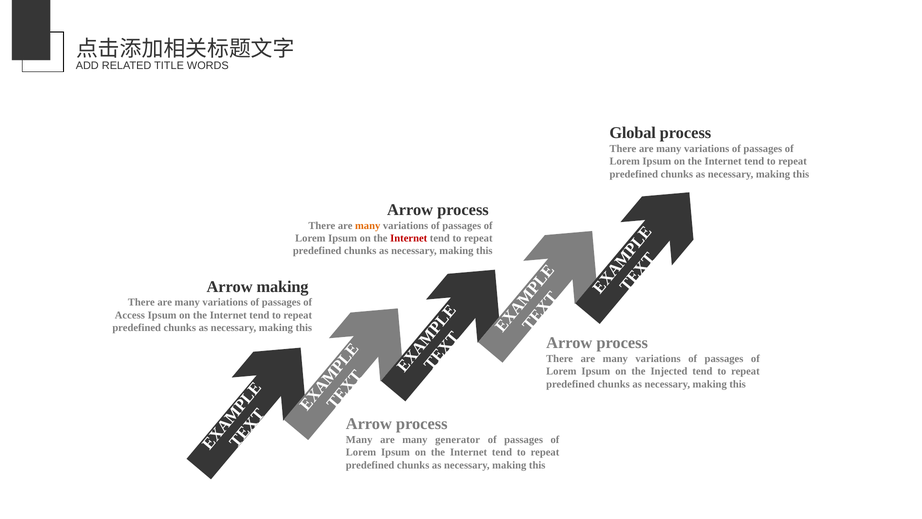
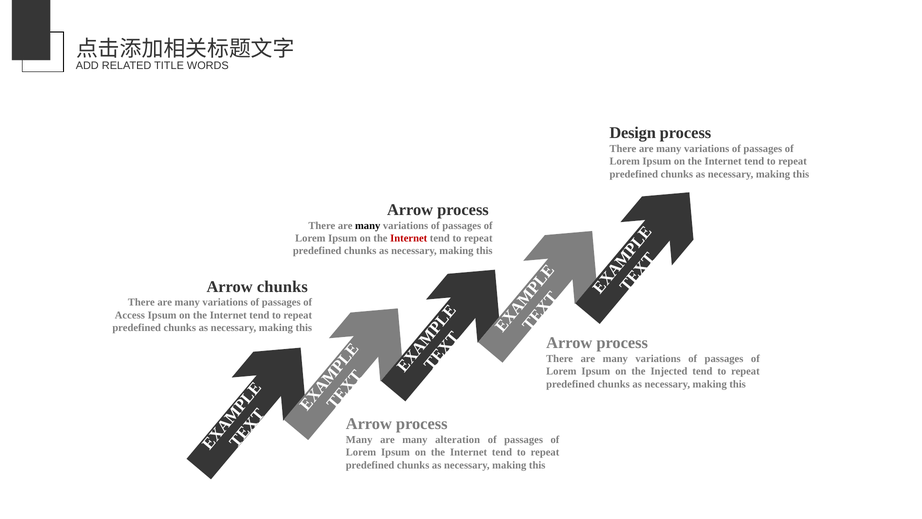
Global: Global -> Design
many at (368, 225) colour: orange -> black
Arrow making: making -> chunks
generator: generator -> alteration
